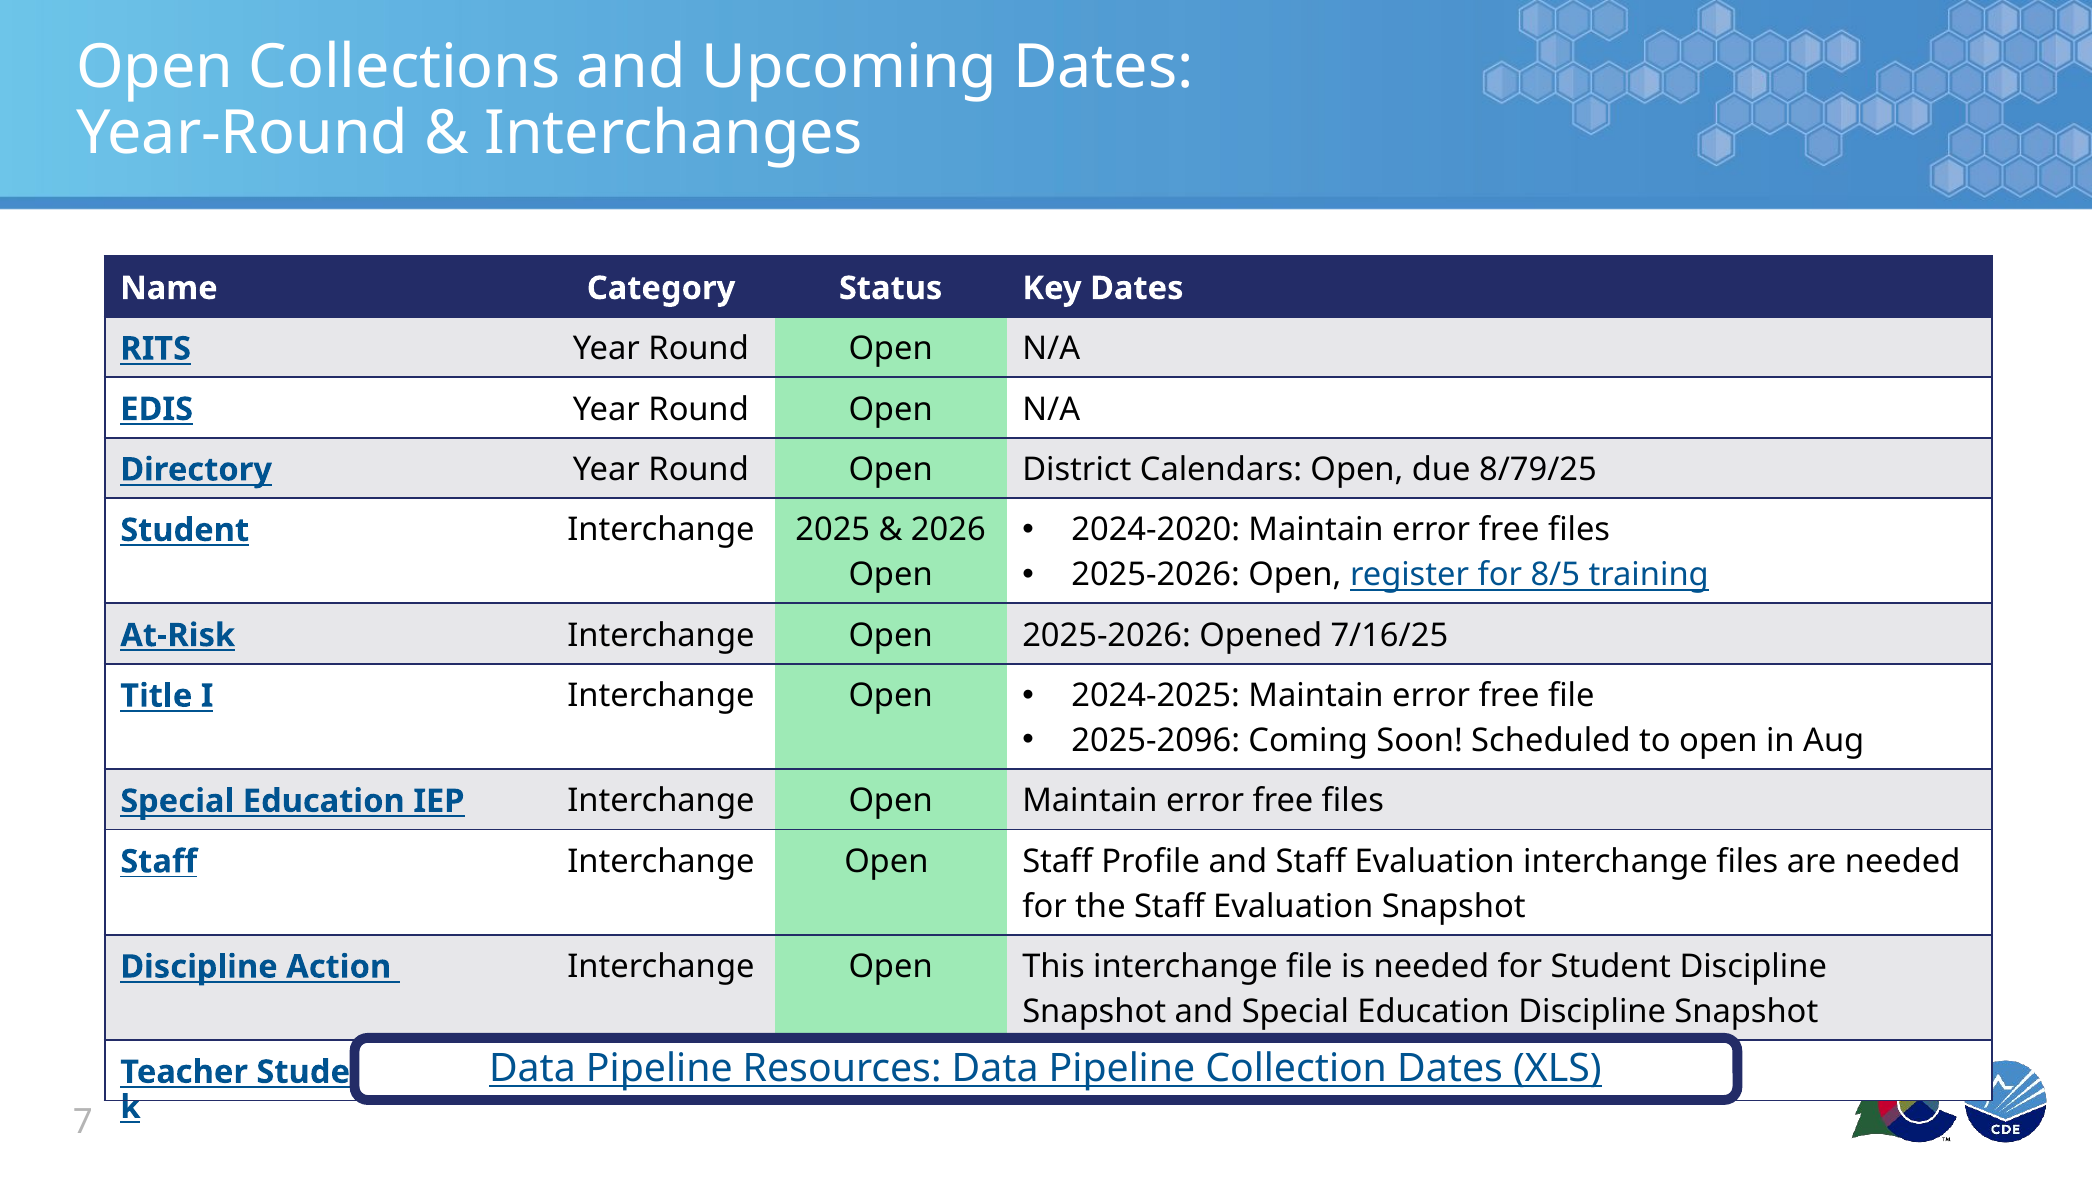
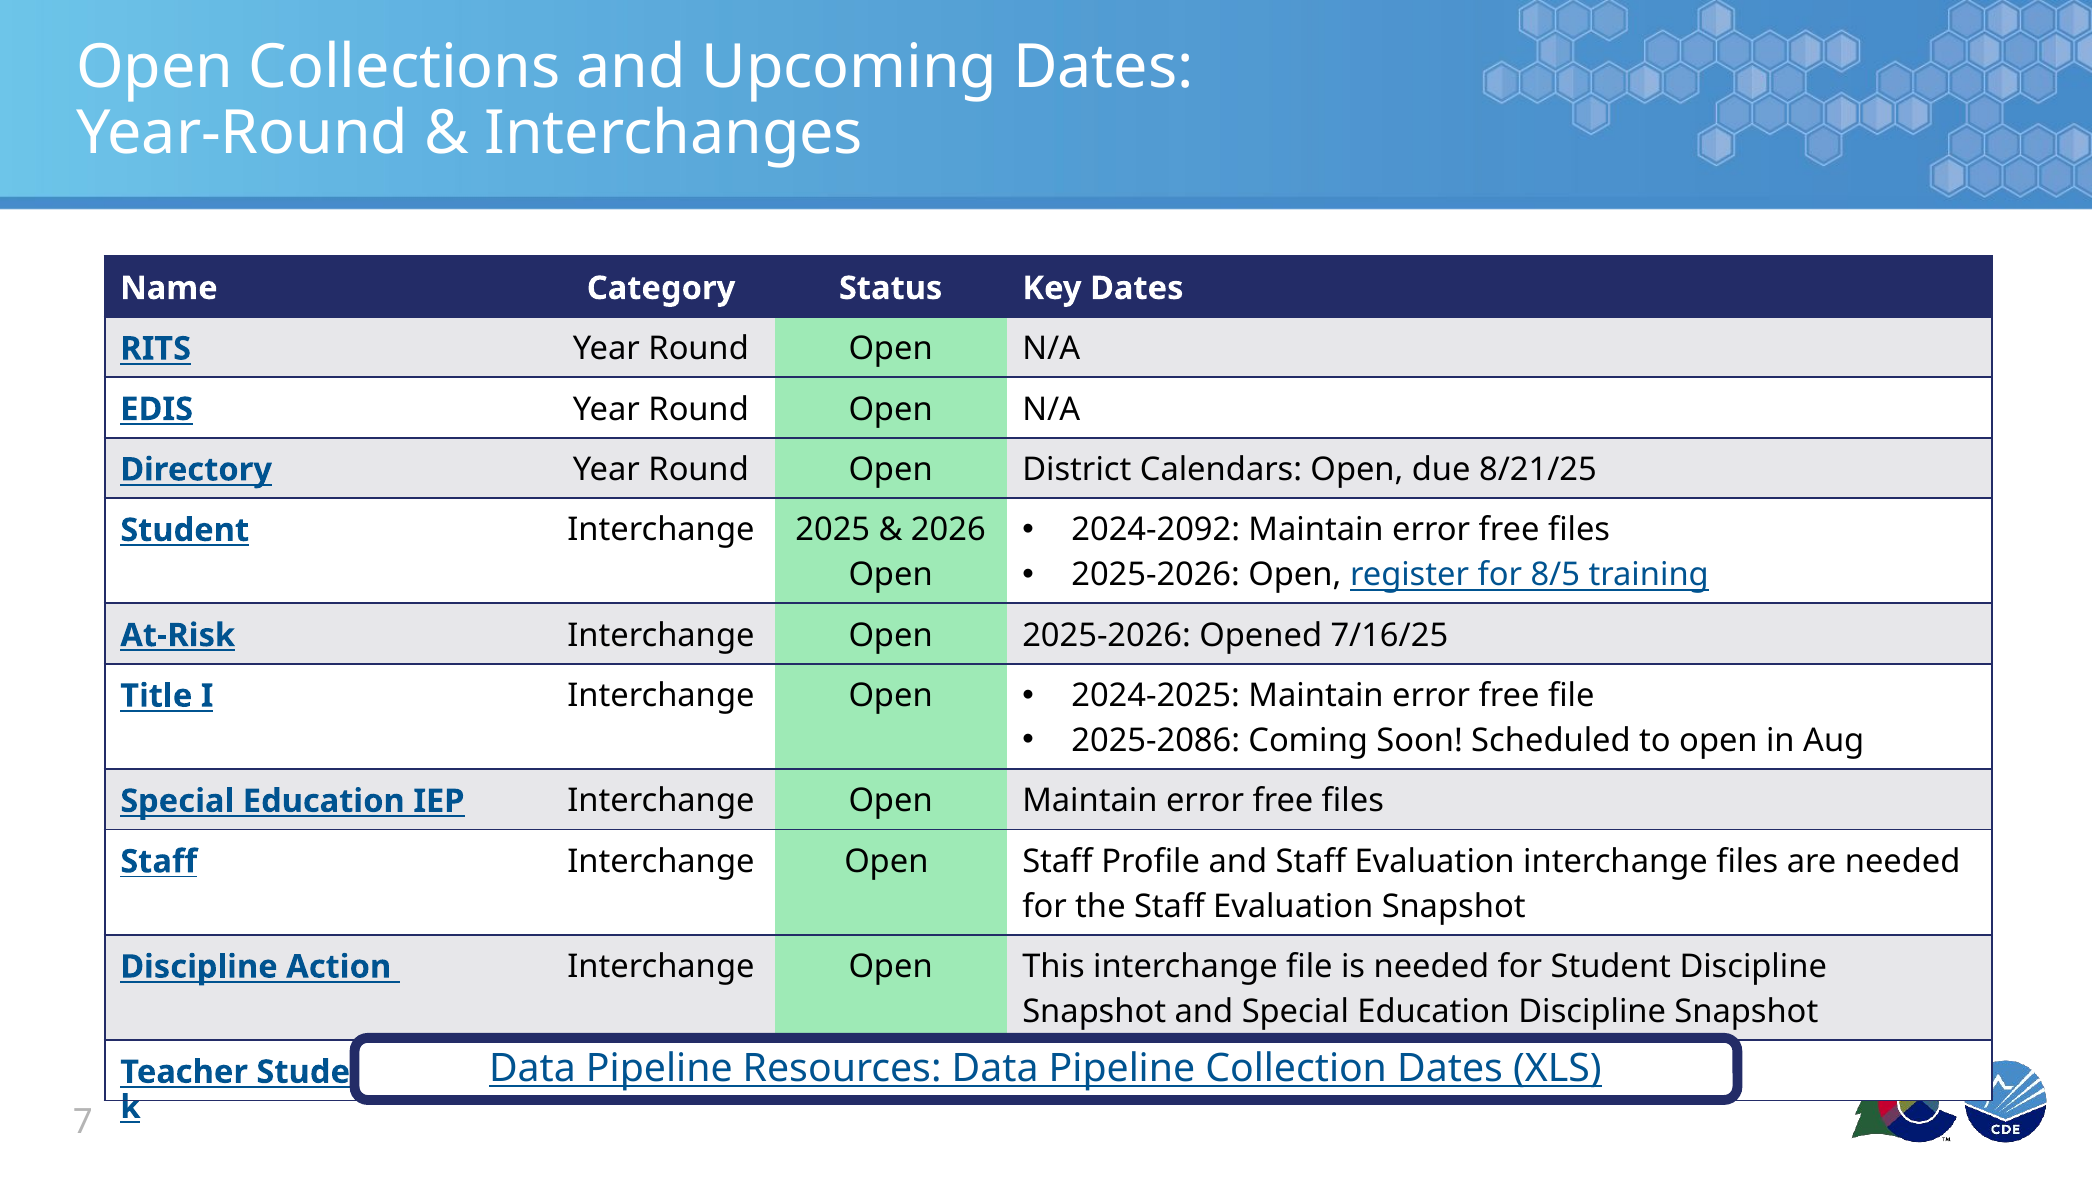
8/79/25: 8/79/25 -> 8/21/25
2024-2020: 2024-2020 -> 2024-2092
2025-2096: 2025-2096 -> 2025-2086
